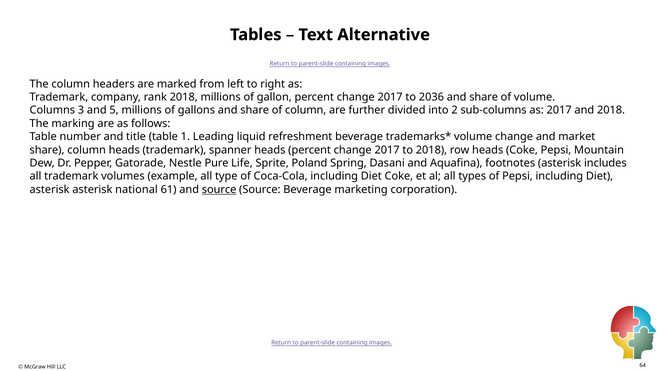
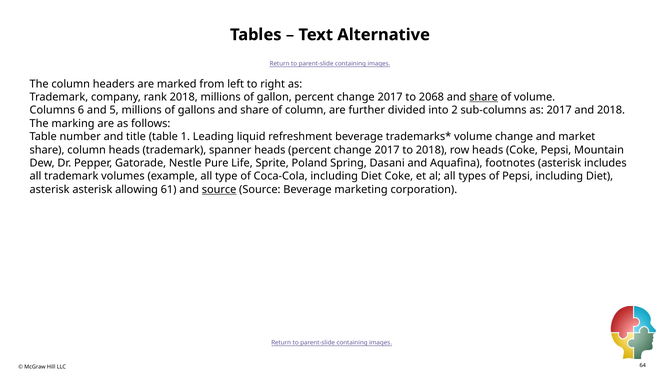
2036: 2036 -> 2068
share at (484, 97) underline: none -> present
3: 3 -> 6
national: national -> allowing
